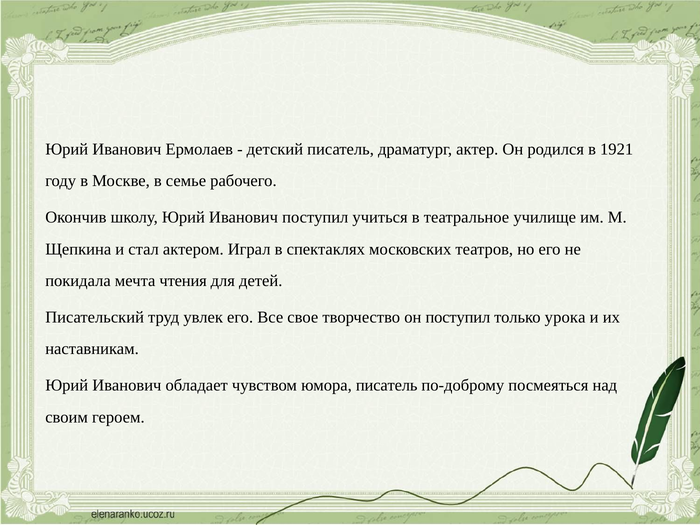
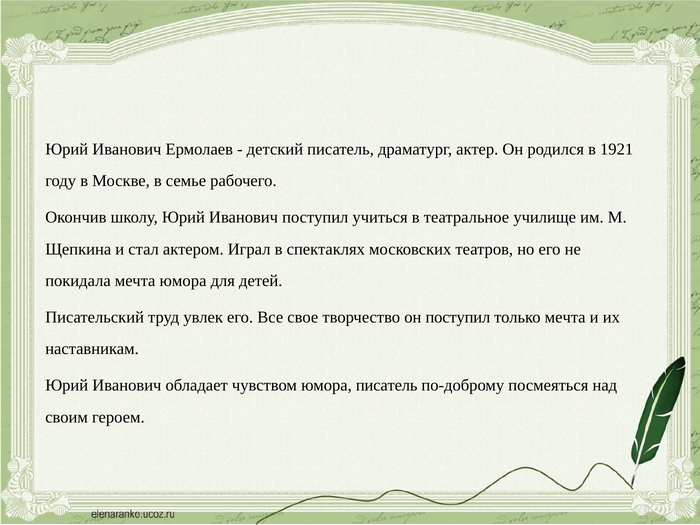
мечта чтения: чтения -> юмора
только урока: урока -> мечта
